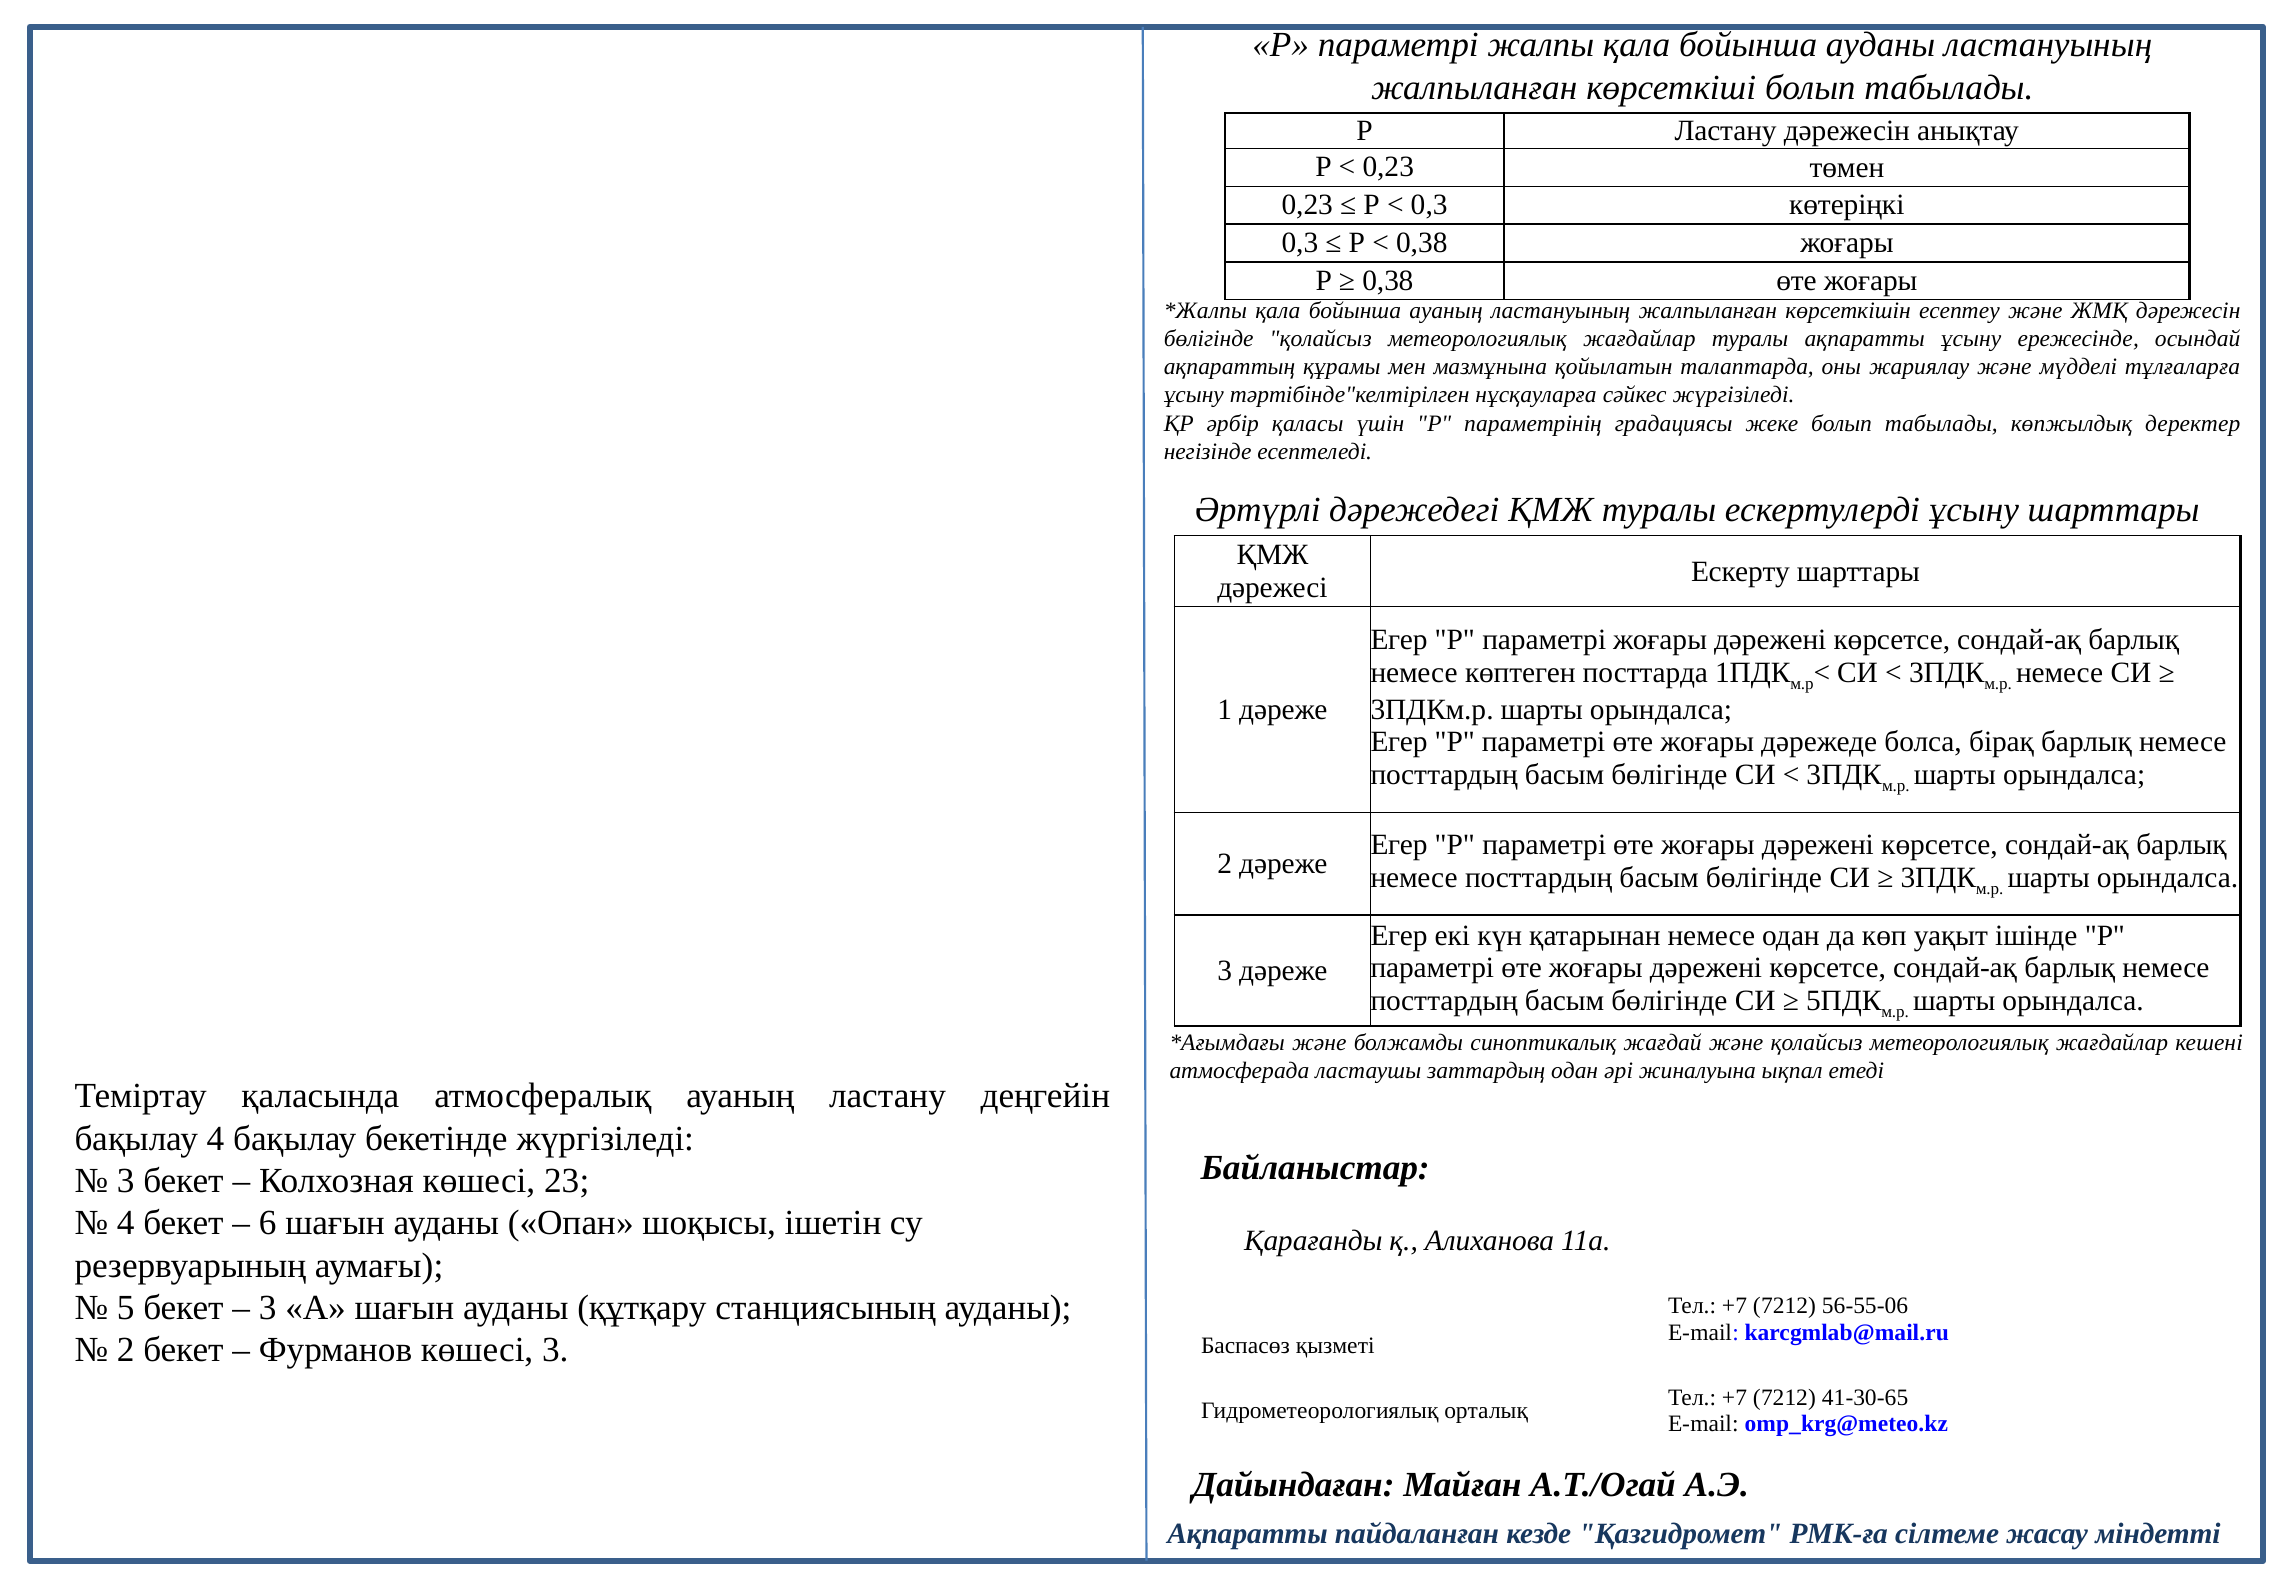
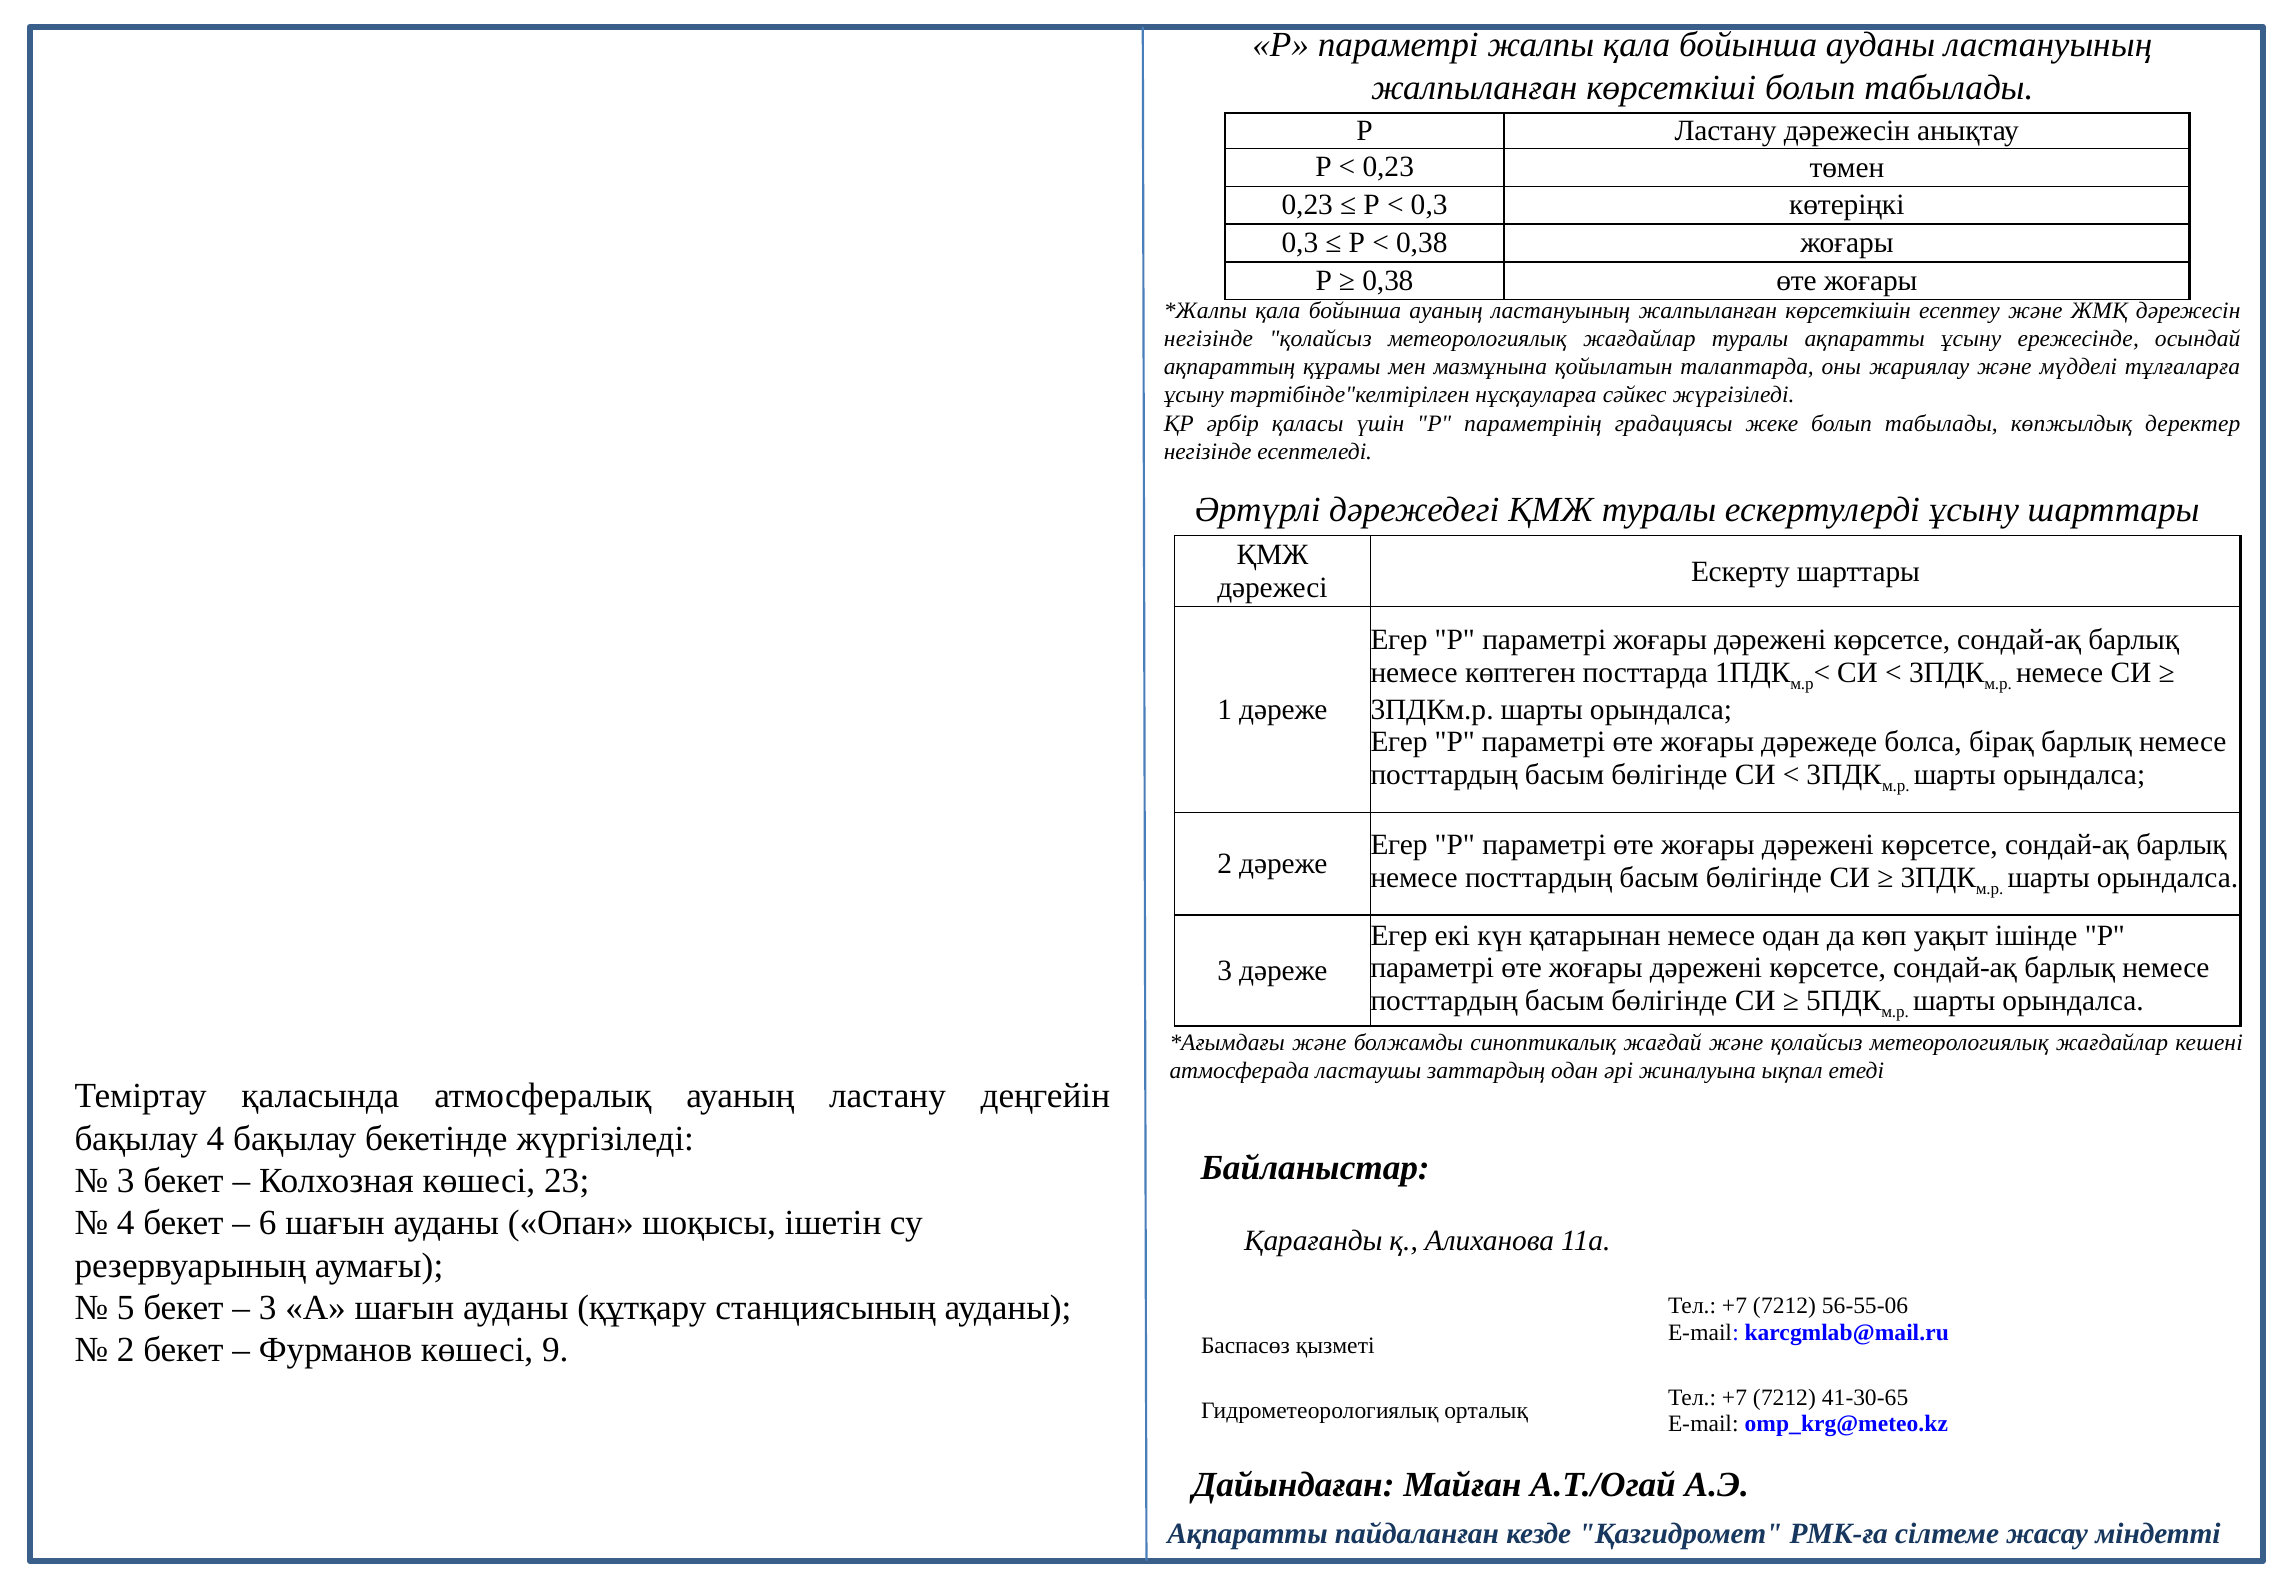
бөлігінде at (1209, 339): бөлігінде -> негізінде
көшесі 3: 3 -> 9
